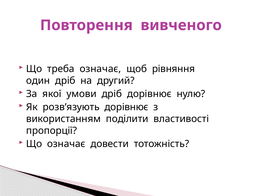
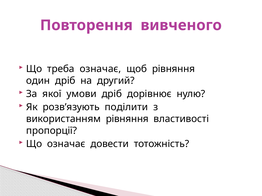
розв’язують дорівнює: дорівнює -> поділити
використанням поділити: поділити -> рівняння
